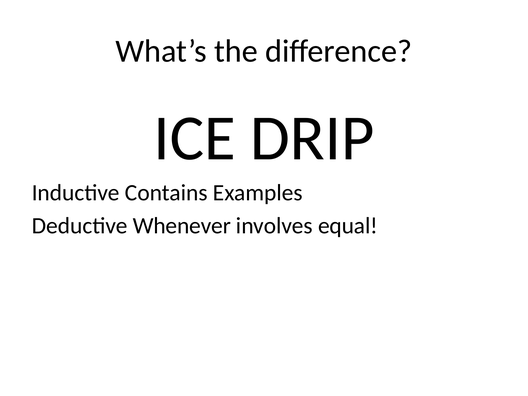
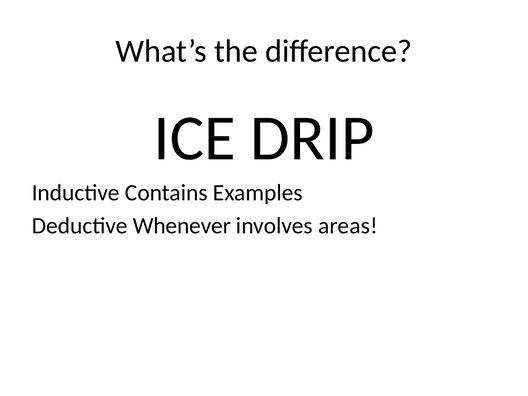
equal: equal -> areas
